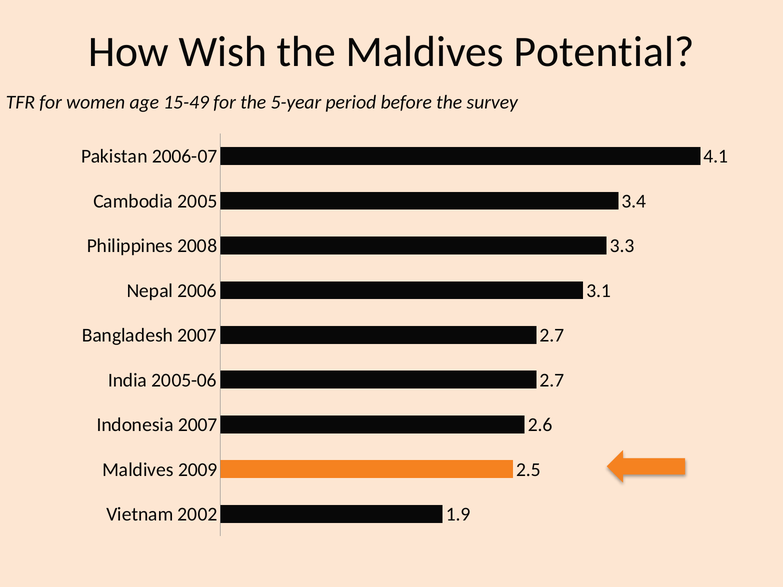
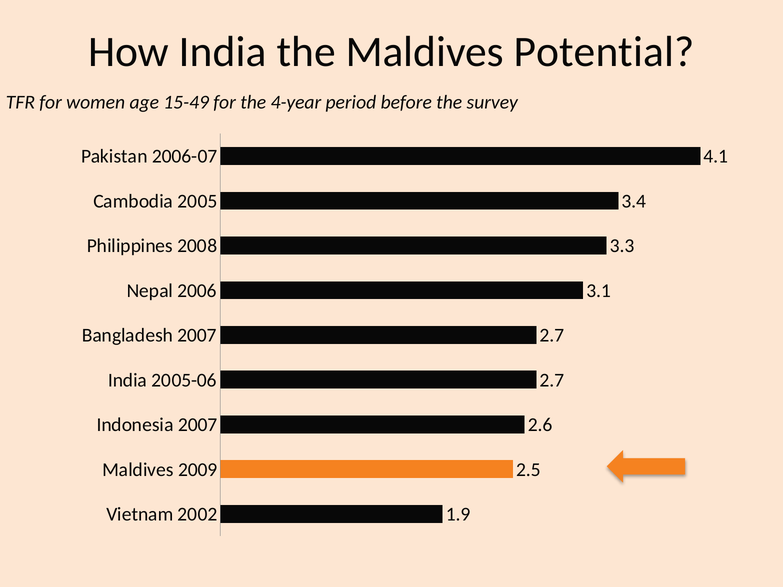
How Wish: Wish -> India
5-year: 5-year -> 4-year
